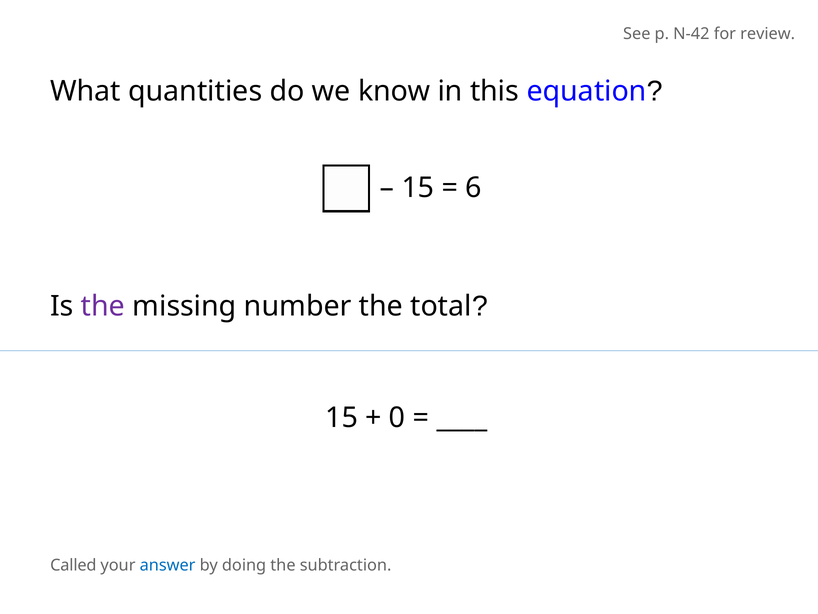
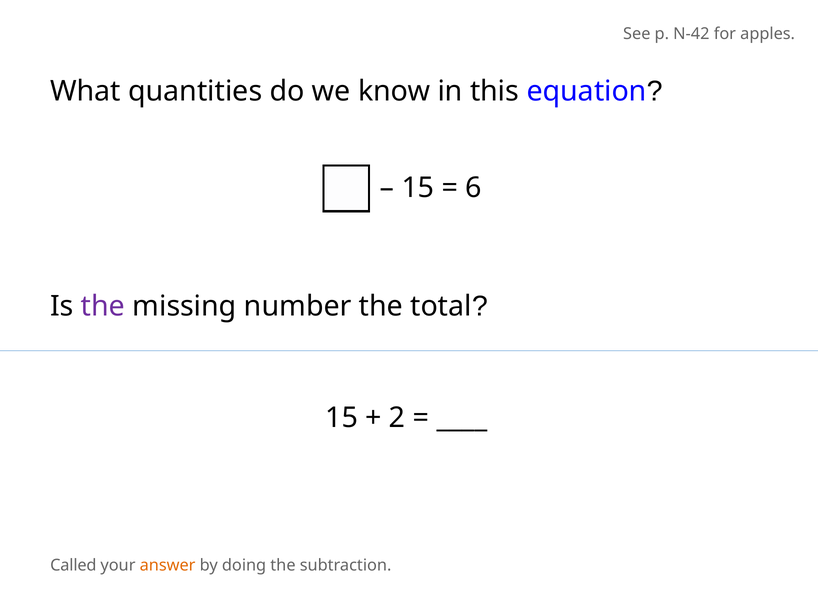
review: review -> apples
0: 0 -> 2
answer colour: blue -> orange
